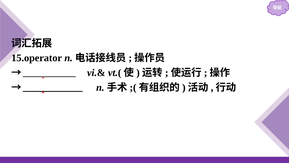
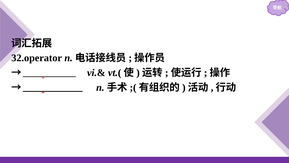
15.operator: 15.operator -> 32.operator
